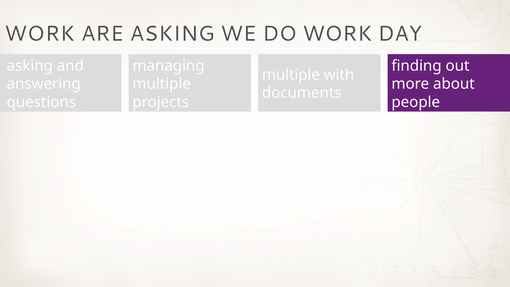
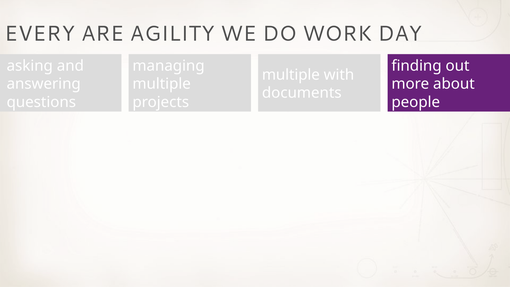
WORK at (40, 34): WORK -> EVERY
ARE ASKING: ASKING -> AGILITY
